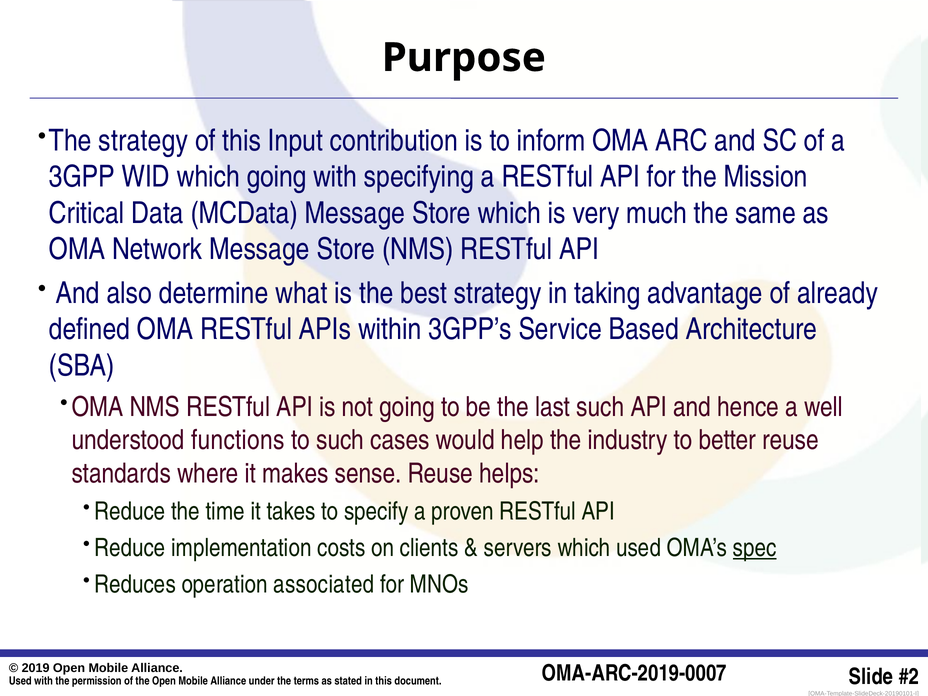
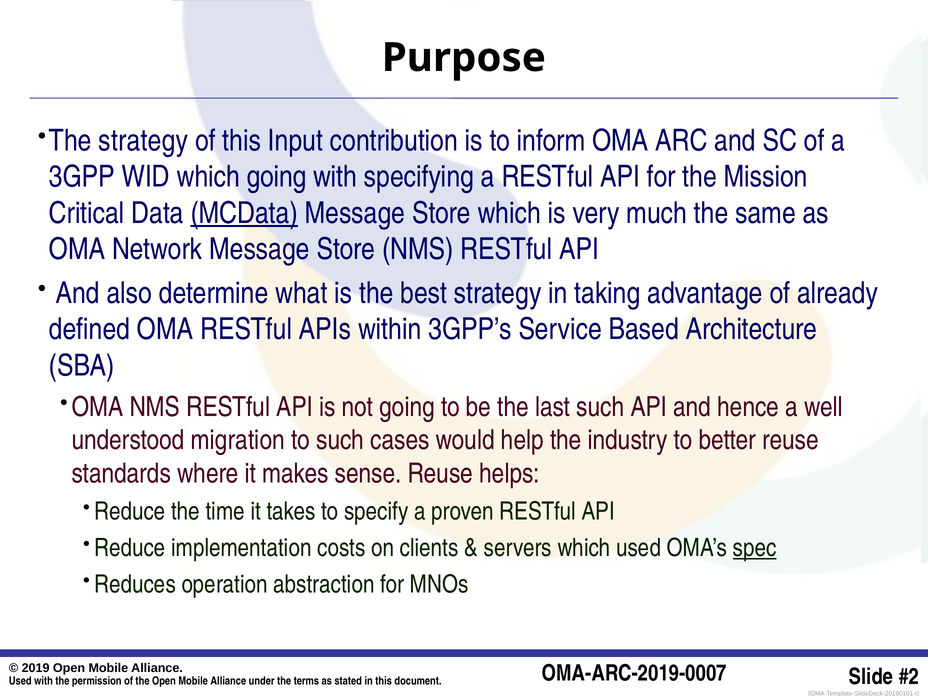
MCData underline: none -> present
functions: functions -> migration
associated: associated -> abstraction
